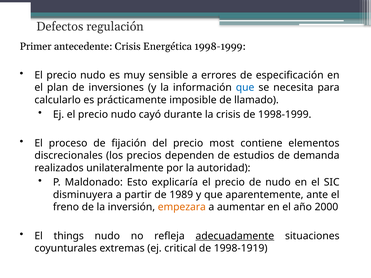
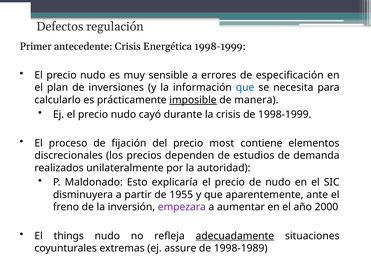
imposible underline: none -> present
llamado: llamado -> manera
1989: 1989 -> 1955
empezara colour: orange -> purple
critical: critical -> assure
1998-1919: 1998-1919 -> 1998-1989
